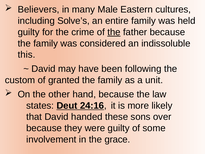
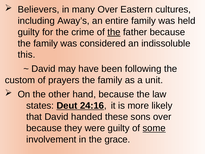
many Male: Male -> Over
Solve’s: Solve’s -> Away’s
granted: granted -> prayers
some underline: none -> present
